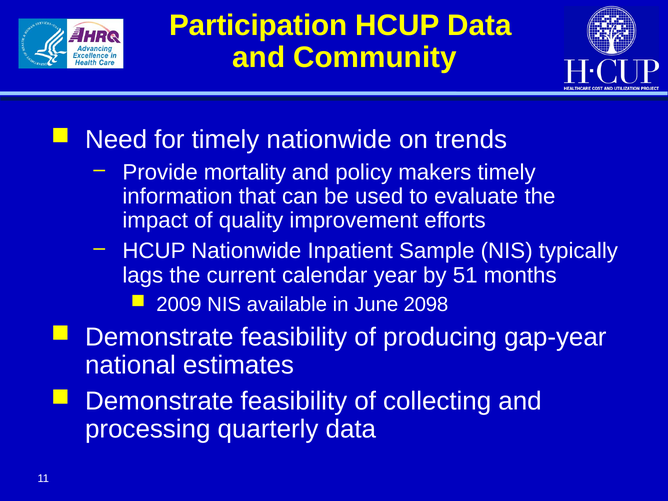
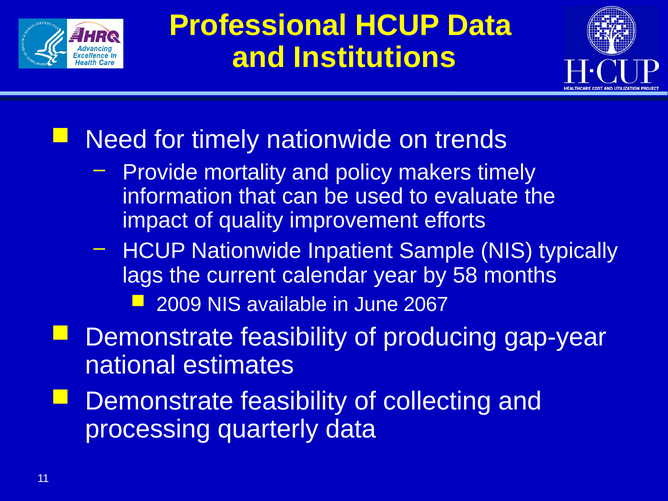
Participation: Participation -> Professional
Community: Community -> Institutions
51: 51 -> 58
2098: 2098 -> 2067
